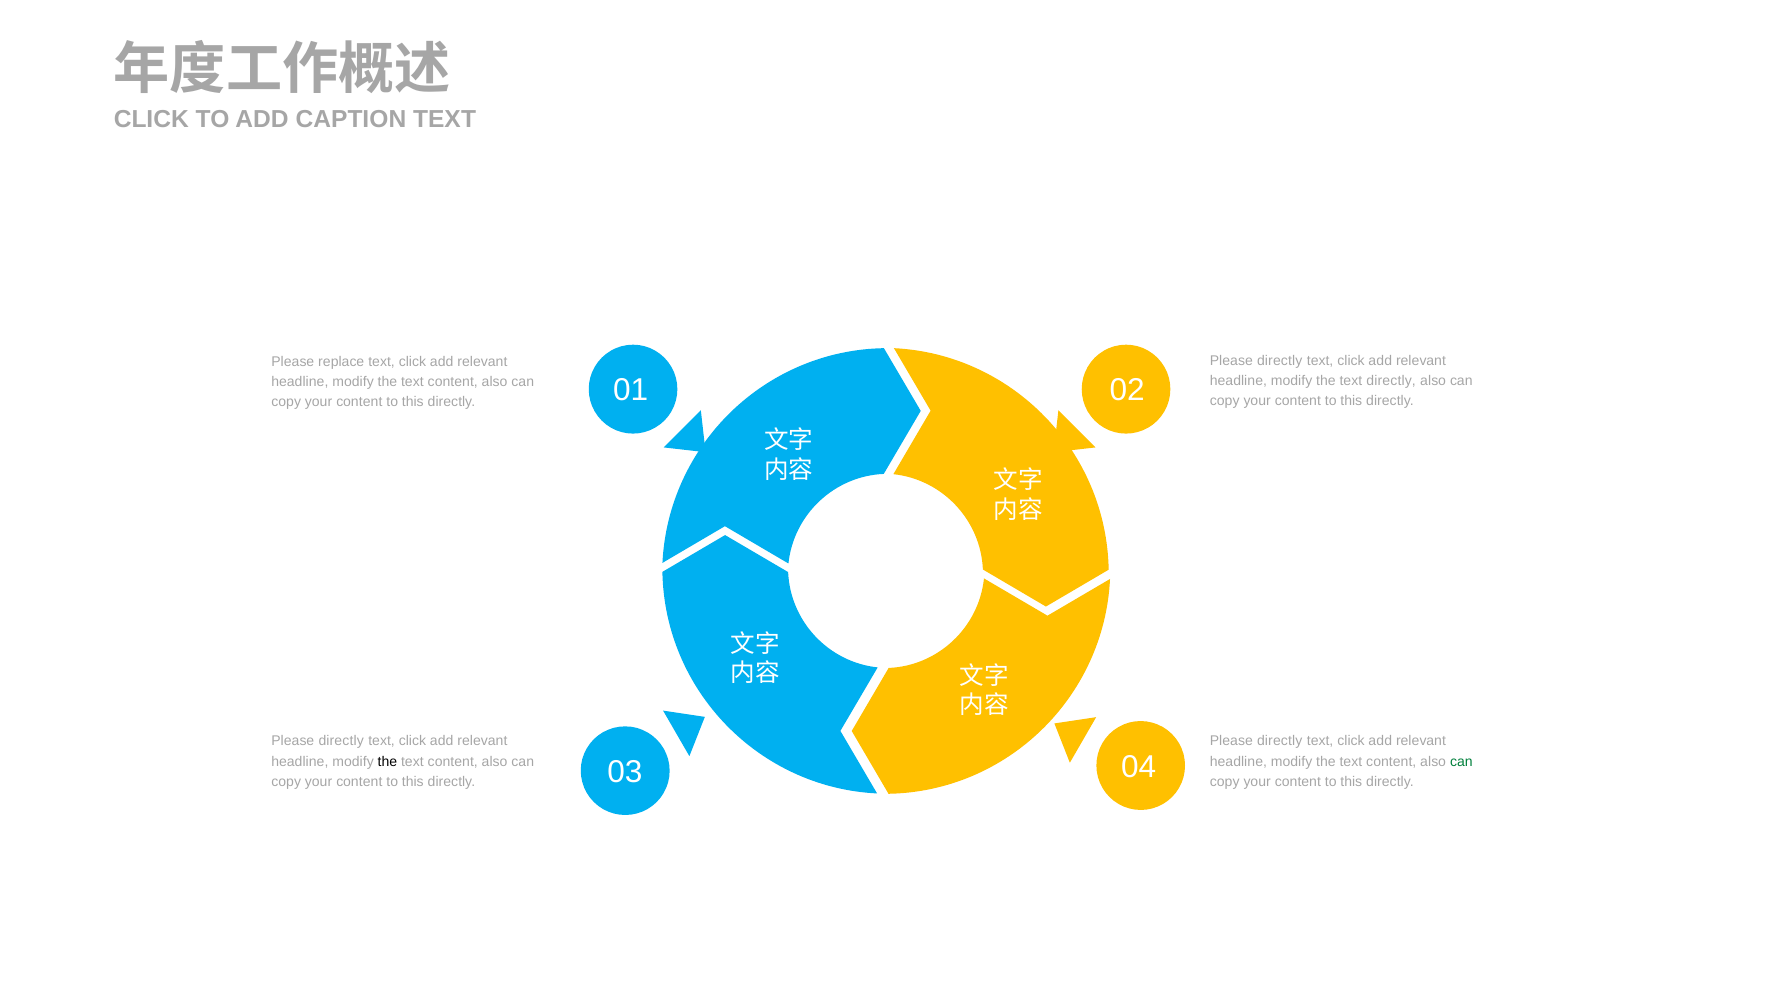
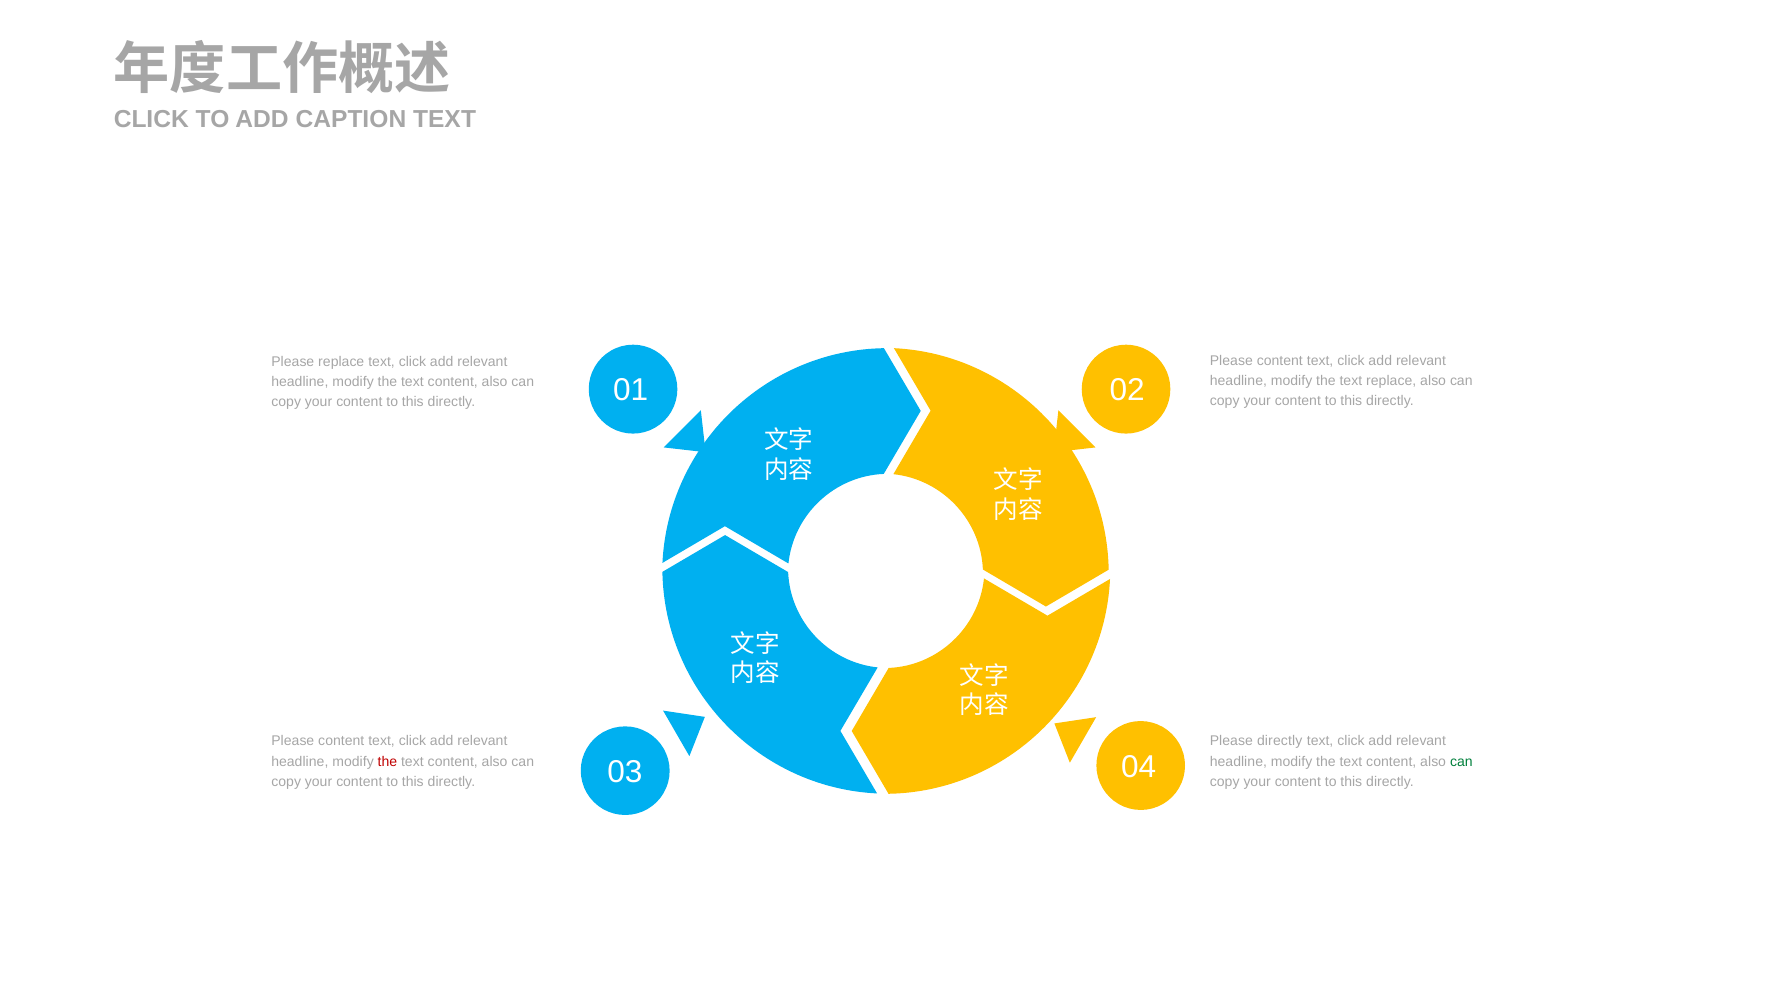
directly at (1280, 361): directly -> content
text directly: directly -> replace
directly at (341, 741): directly -> content
the at (387, 761) colour: black -> red
